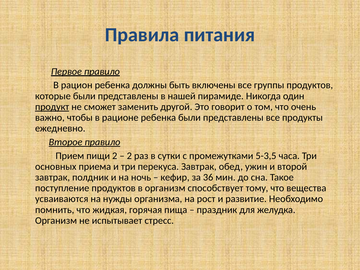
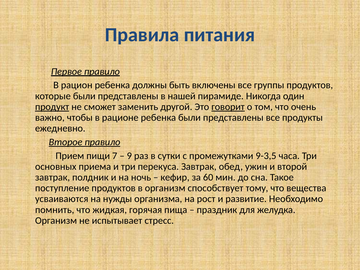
говорит underline: none -> present
пищи 2: 2 -> 7
2 at (129, 156): 2 -> 9
5-3,5: 5-3,5 -> 9-3,5
36: 36 -> 60
